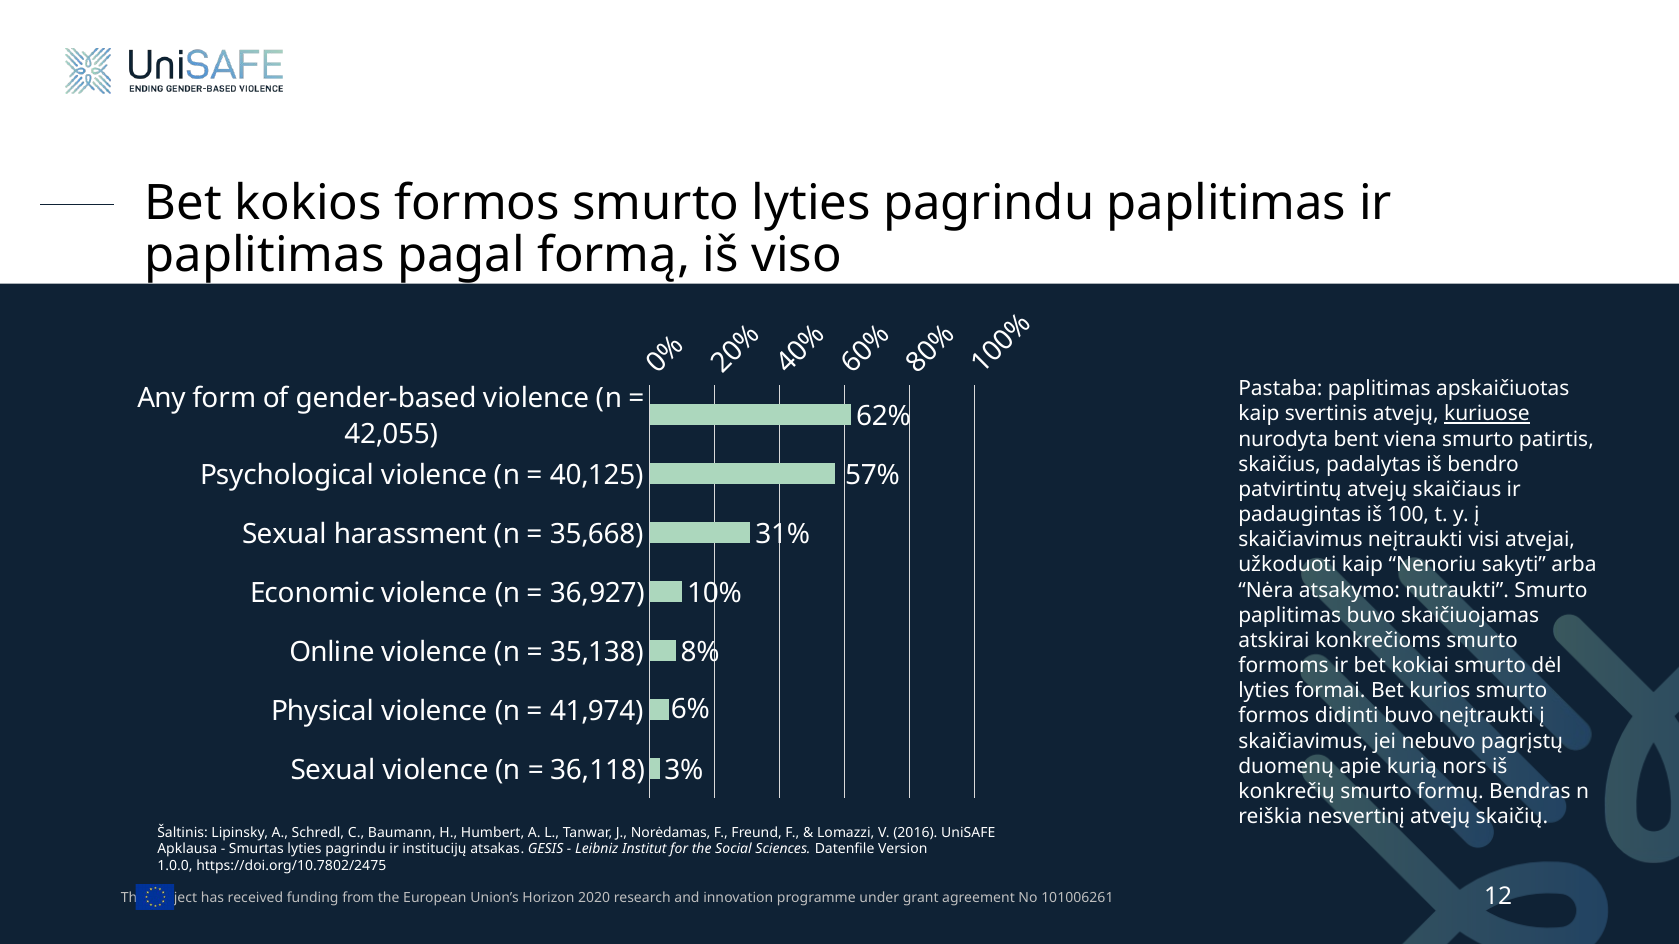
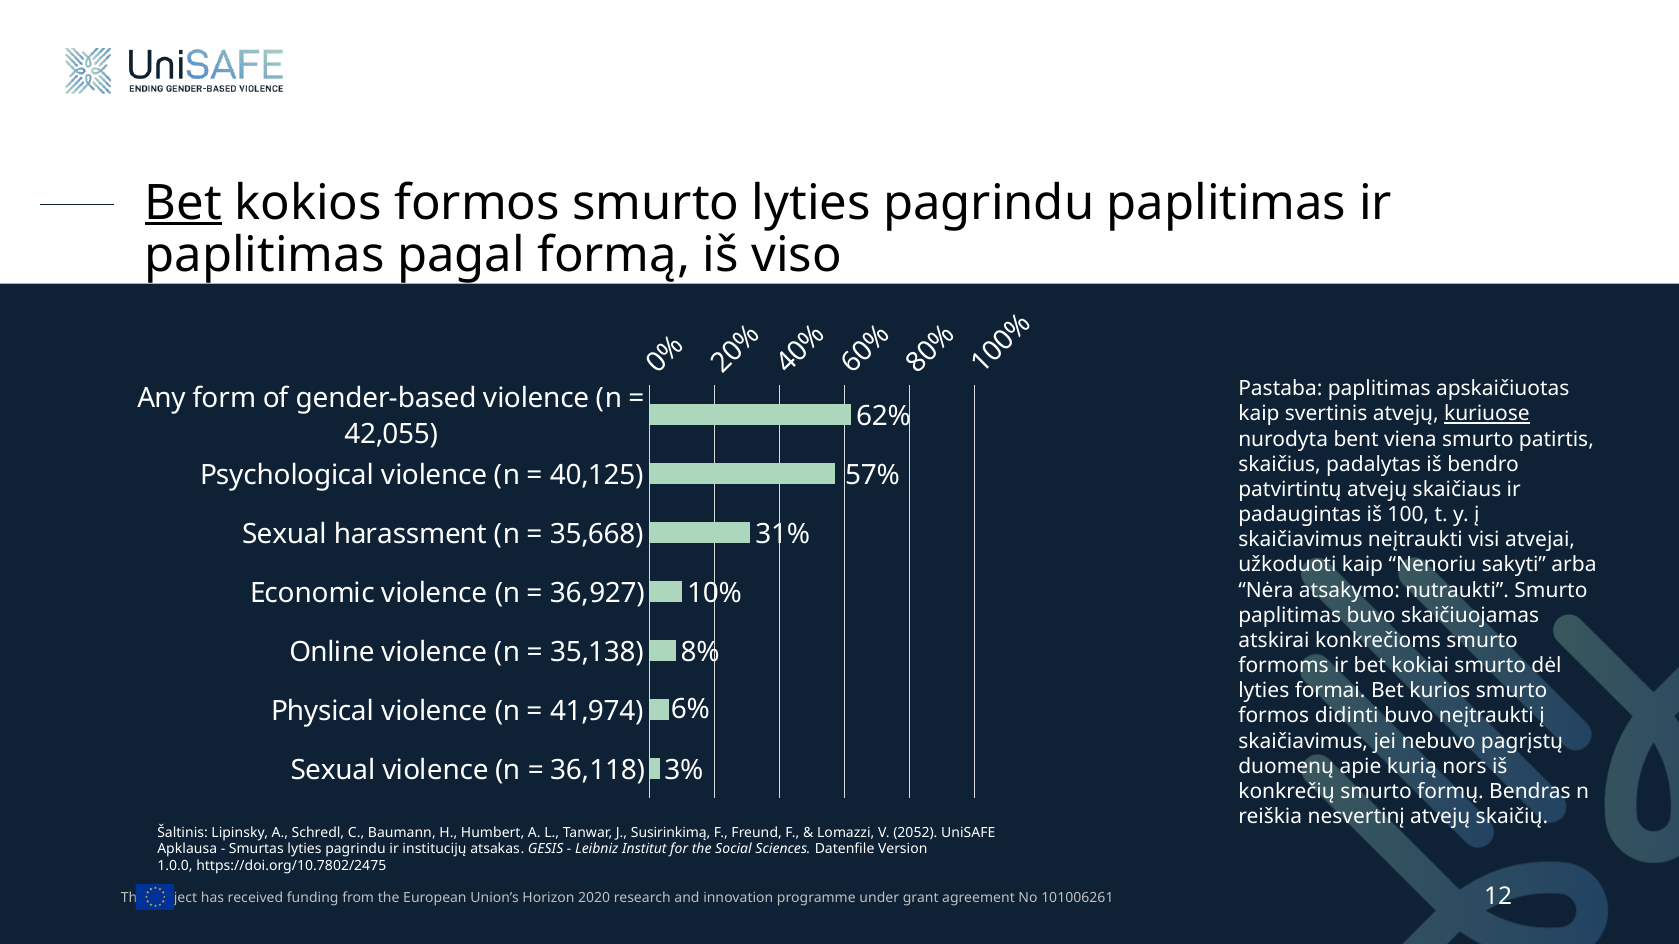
Bet at (183, 203) underline: none -> present
Norėdamas: Norėdamas -> Susirinkimą
2016: 2016 -> 2052
